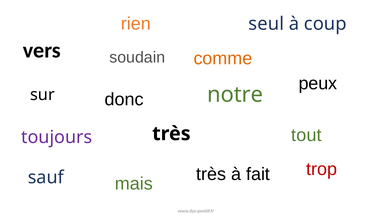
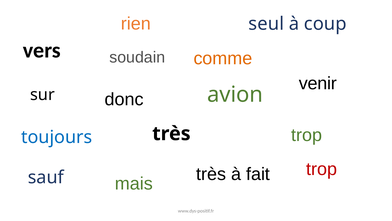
peux: peux -> venir
notre: notre -> avion
tout at (306, 135): tout -> trop
toujours colour: purple -> blue
